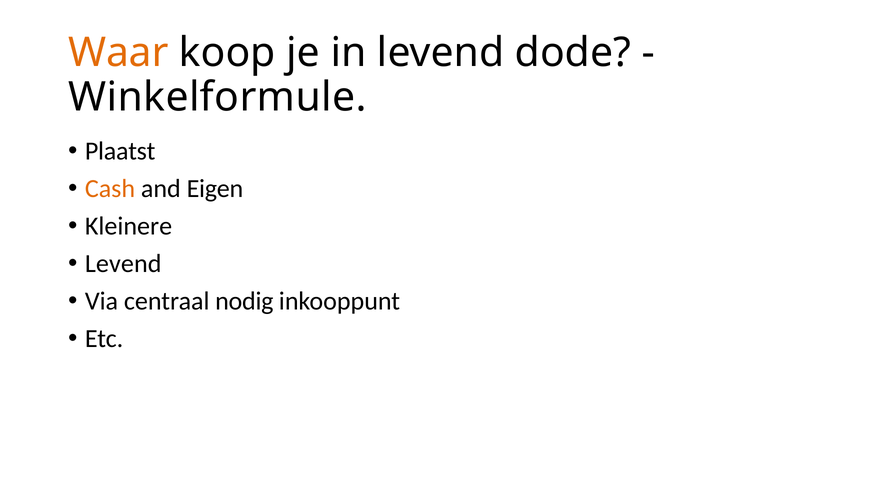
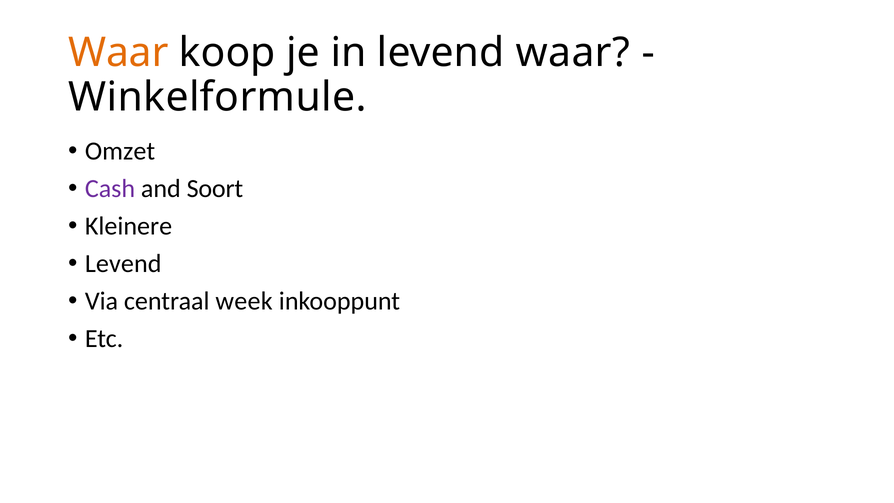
levend dode: dode -> waar
Plaatst: Plaatst -> Omzet
Cash colour: orange -> purple
Eigen: Eigen -> Soort
nodig: nodig -> week
